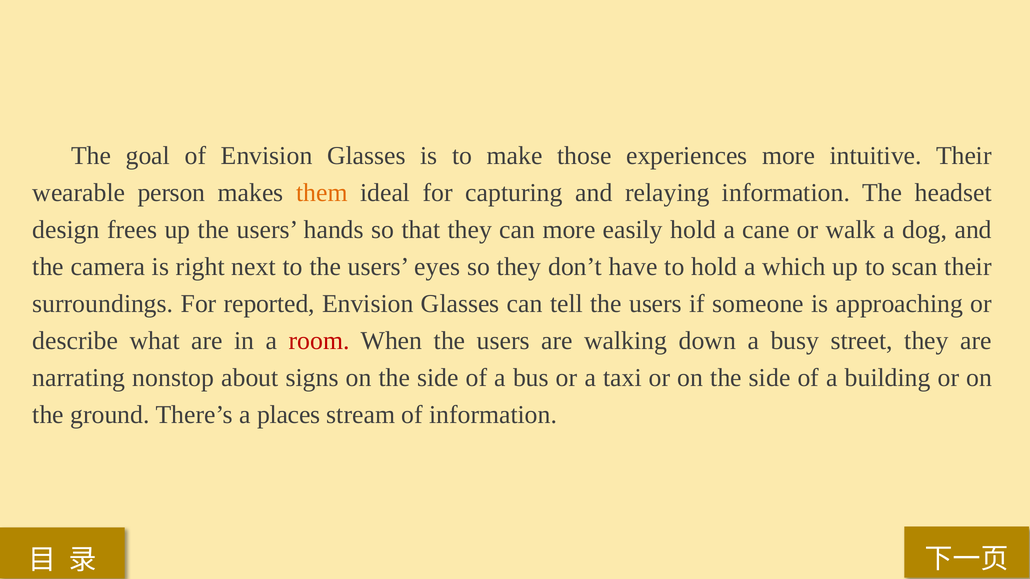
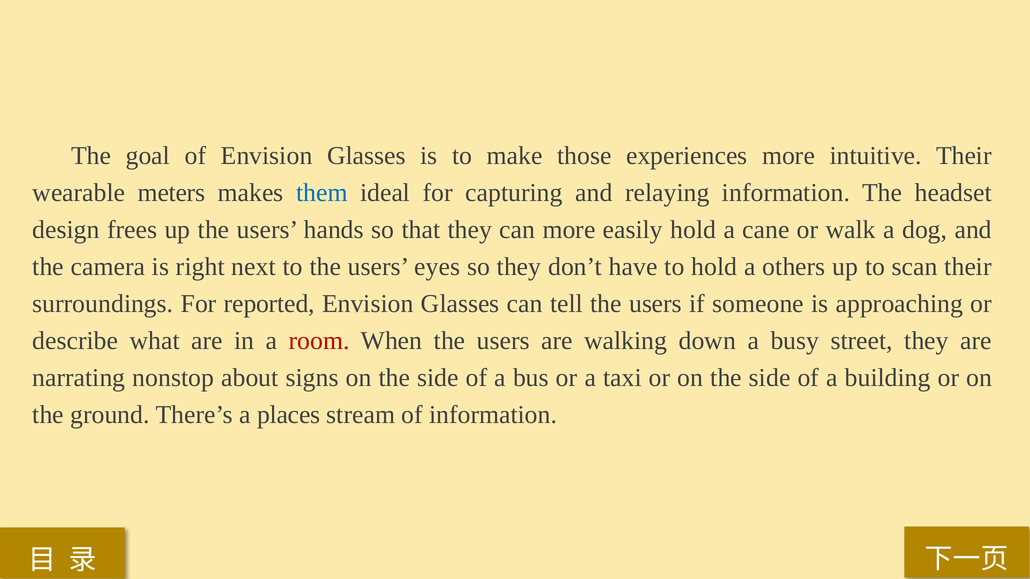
person: person -> meters
them colour: orange -> blue
which: which -> others
